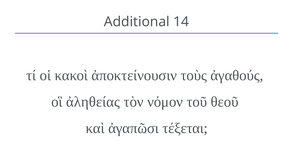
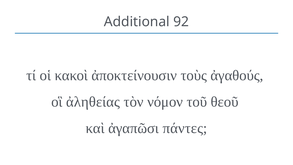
14: 14 -> 92
τέξεται: τέξεται -> πάντες
